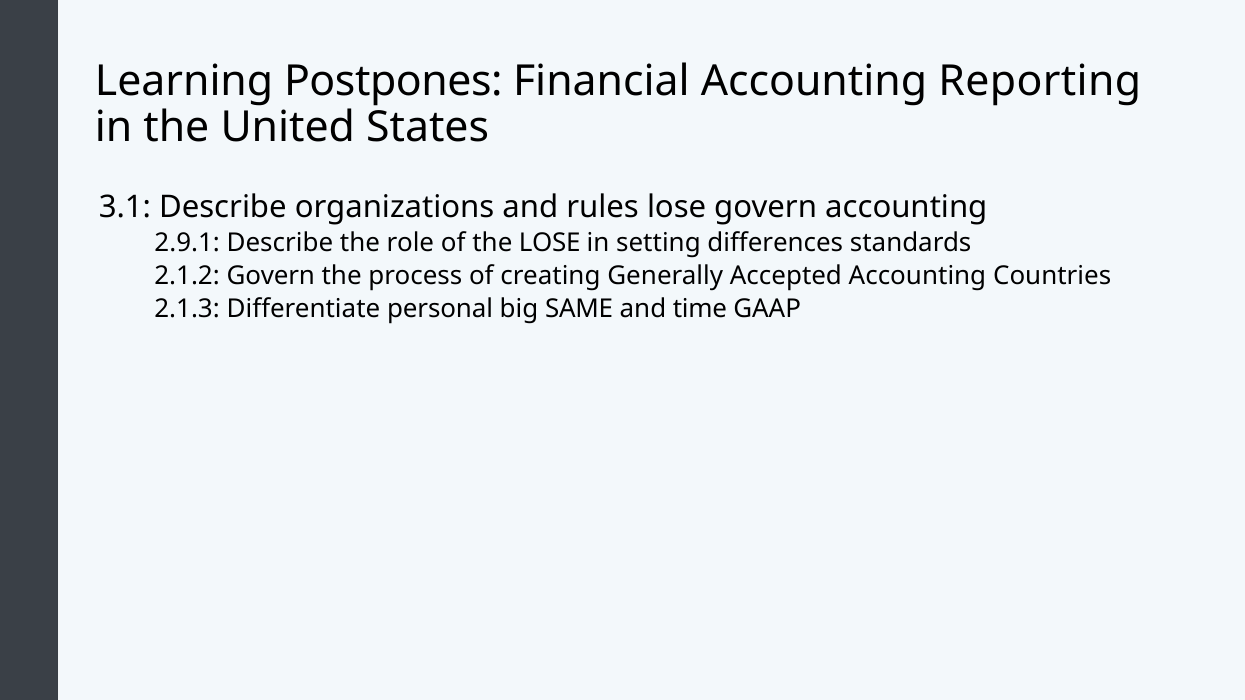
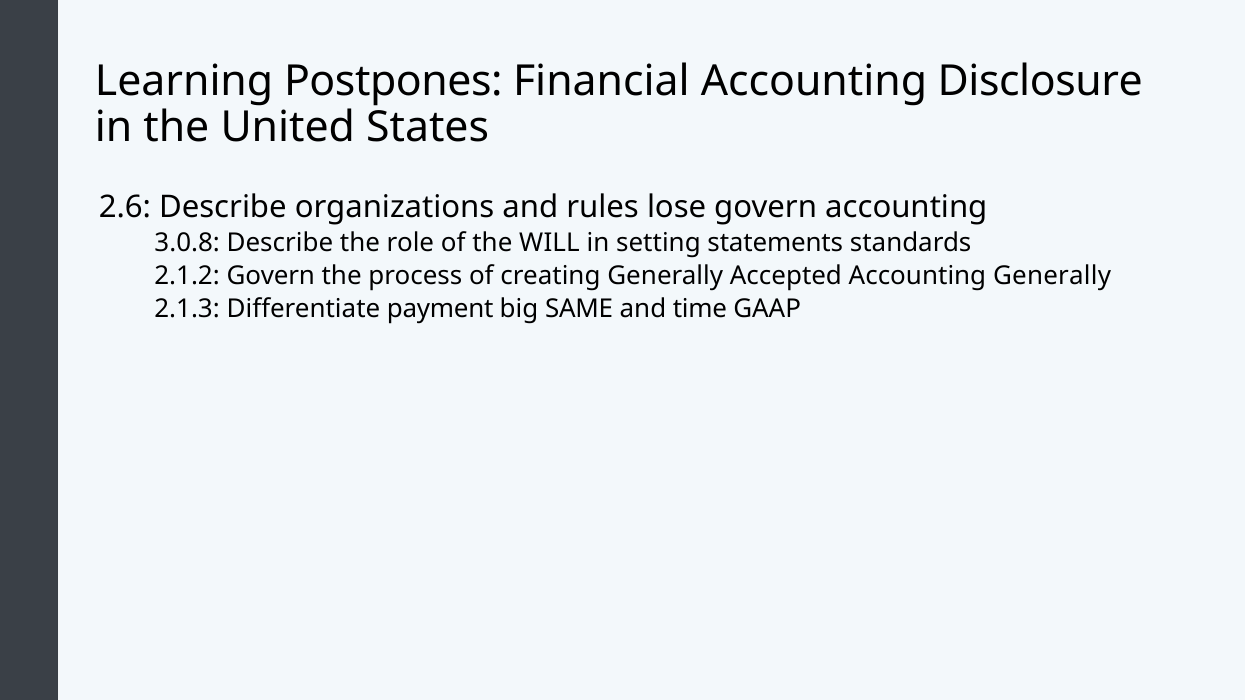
Reporting: Reporting -> Disclosure
3.1: 3.1 -> 2.6
2.9.1: 2.9.1 -> 3.0.8
the LOSE: LOSE -> WILL
differences: differences -> statements
Accounting Countries: Countries -> Generally
personal: personal -> payment
